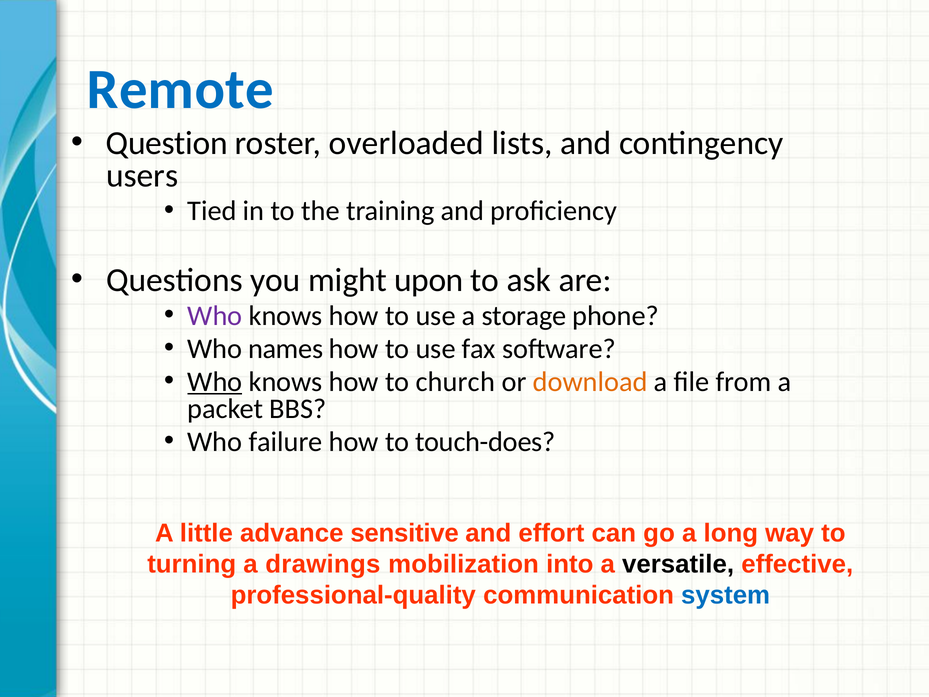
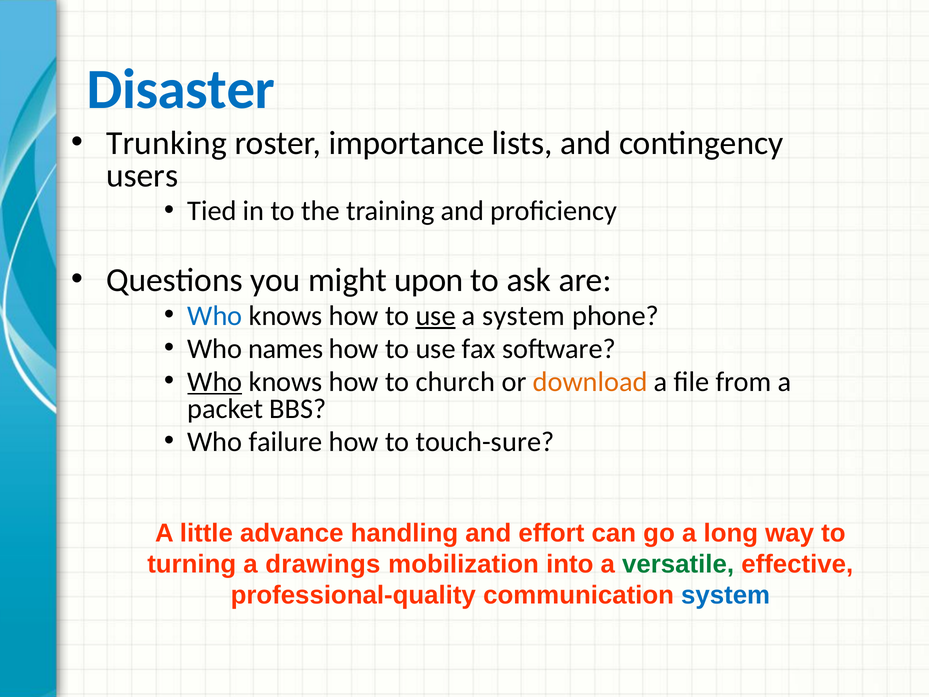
Remote: Remote -> Disaster
Question: Question -> Trunking
overloaded: overloaded -> importance
Who at (215, 316) colour: purple -> blue
use at (436, 316) underline: none -> present
a storage: storage -> system
touch-does: touch-does -> touch-sure
sensitive: sensitive -> handling
versatile colour: black -> green
